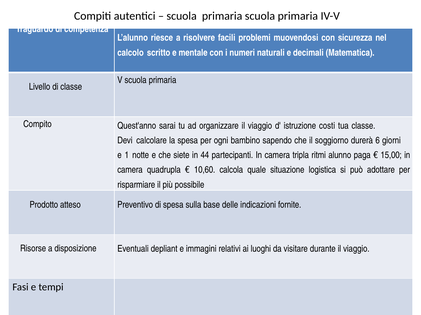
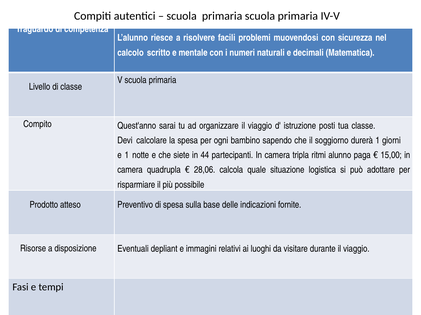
costi: costi -> posti
durerà 6: 6 -> 1
10,60: 10,60 -> 28,06
